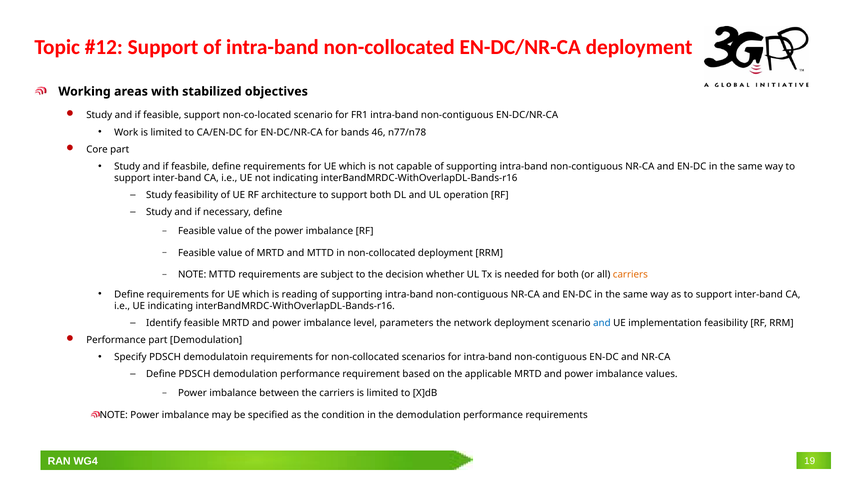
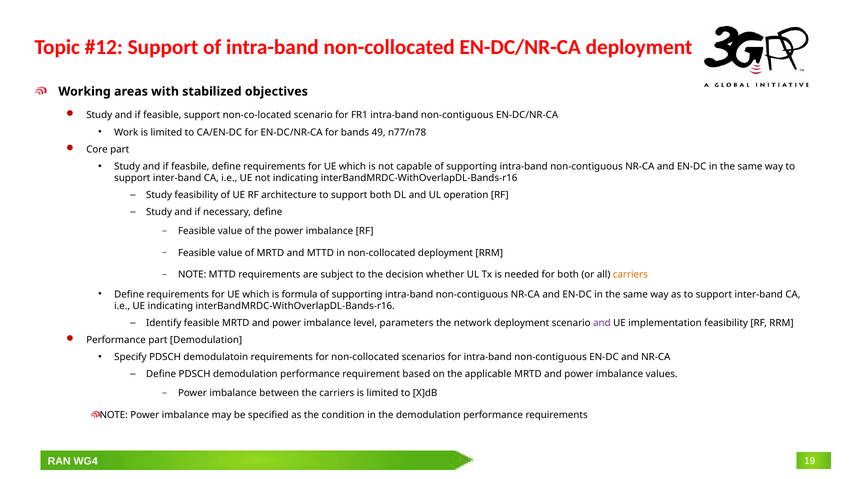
46: 46 -> 49
reading: reading -> formula
and at (602, 323) colour: blue -> purple
